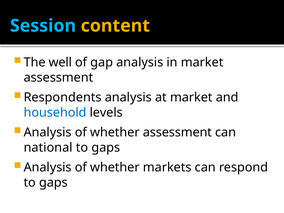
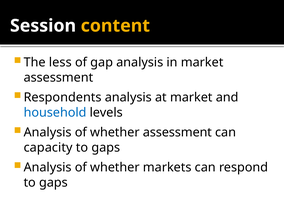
Session colour: light blue -> white
well: well -> less
national: national -> capacity
